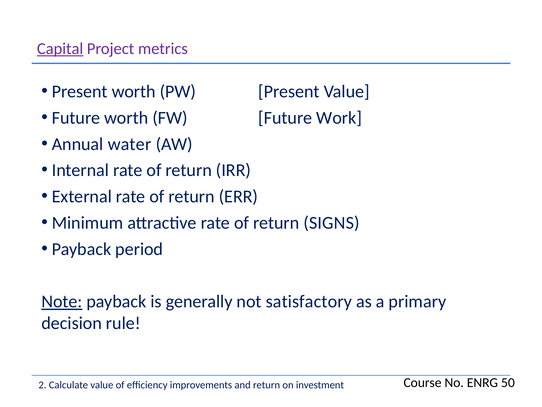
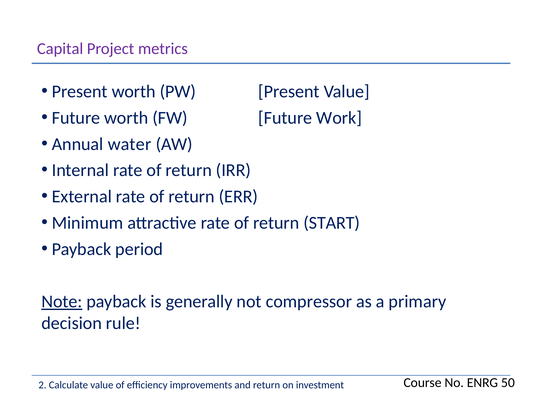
Capital underline: present -> none
SIGNS: SIGNS -> START
satisfactory: satisfactory -> compressor
